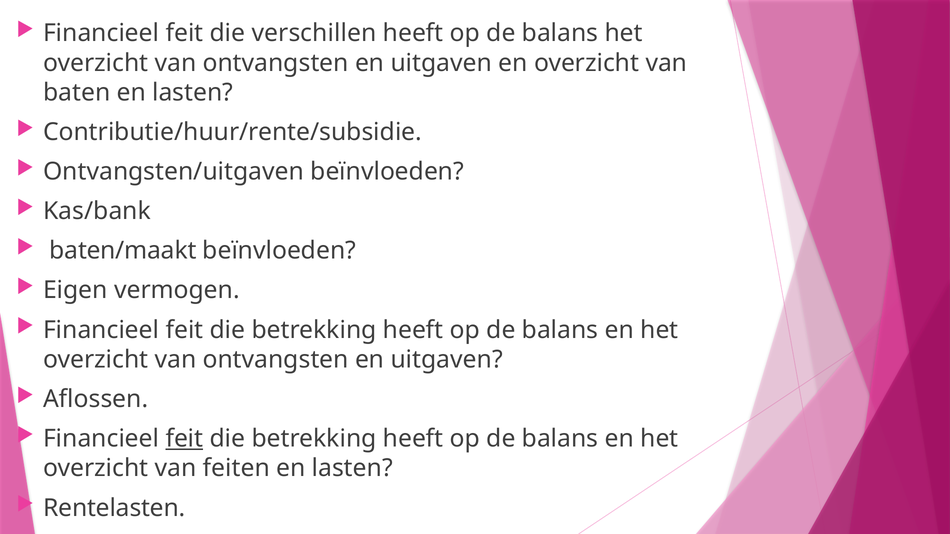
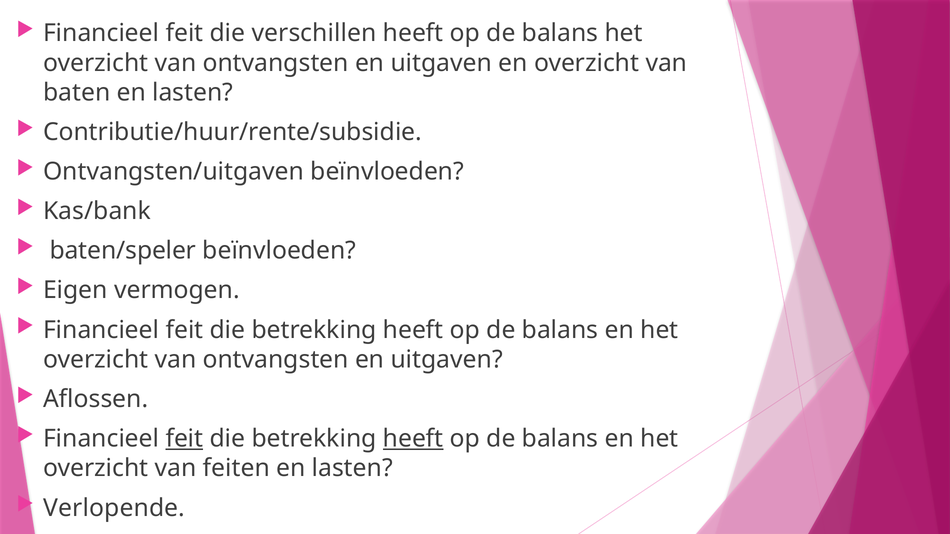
baten/maakt: baten/maakt -> baten/speler
heeft at (413, 439) underline: none -> present
Rentelasten: Rentelasten -> Verlopende
